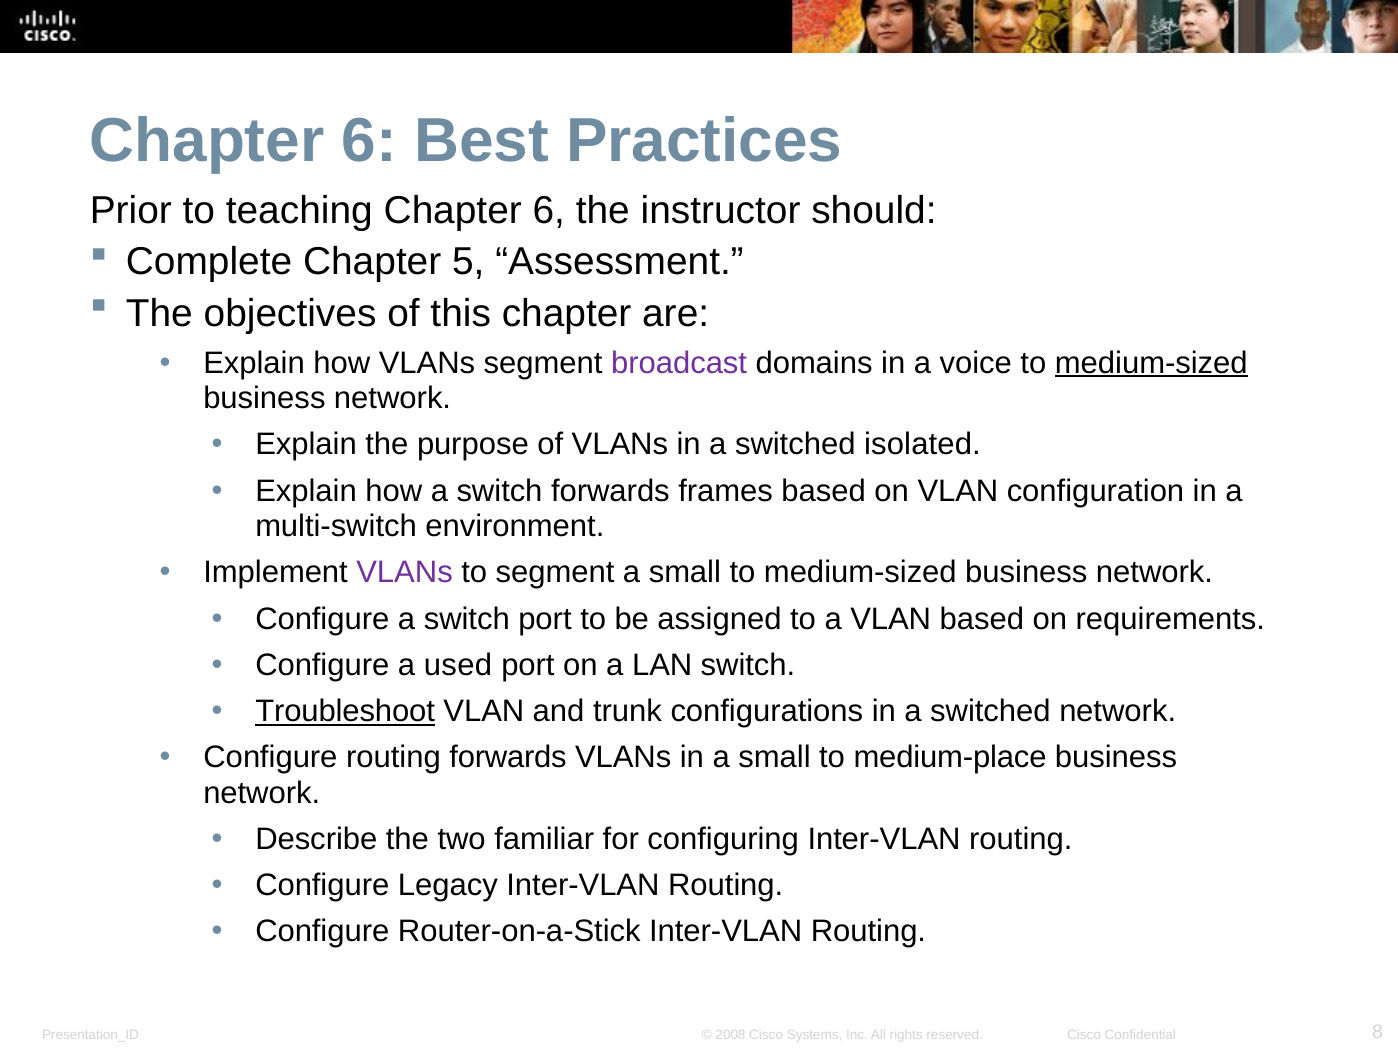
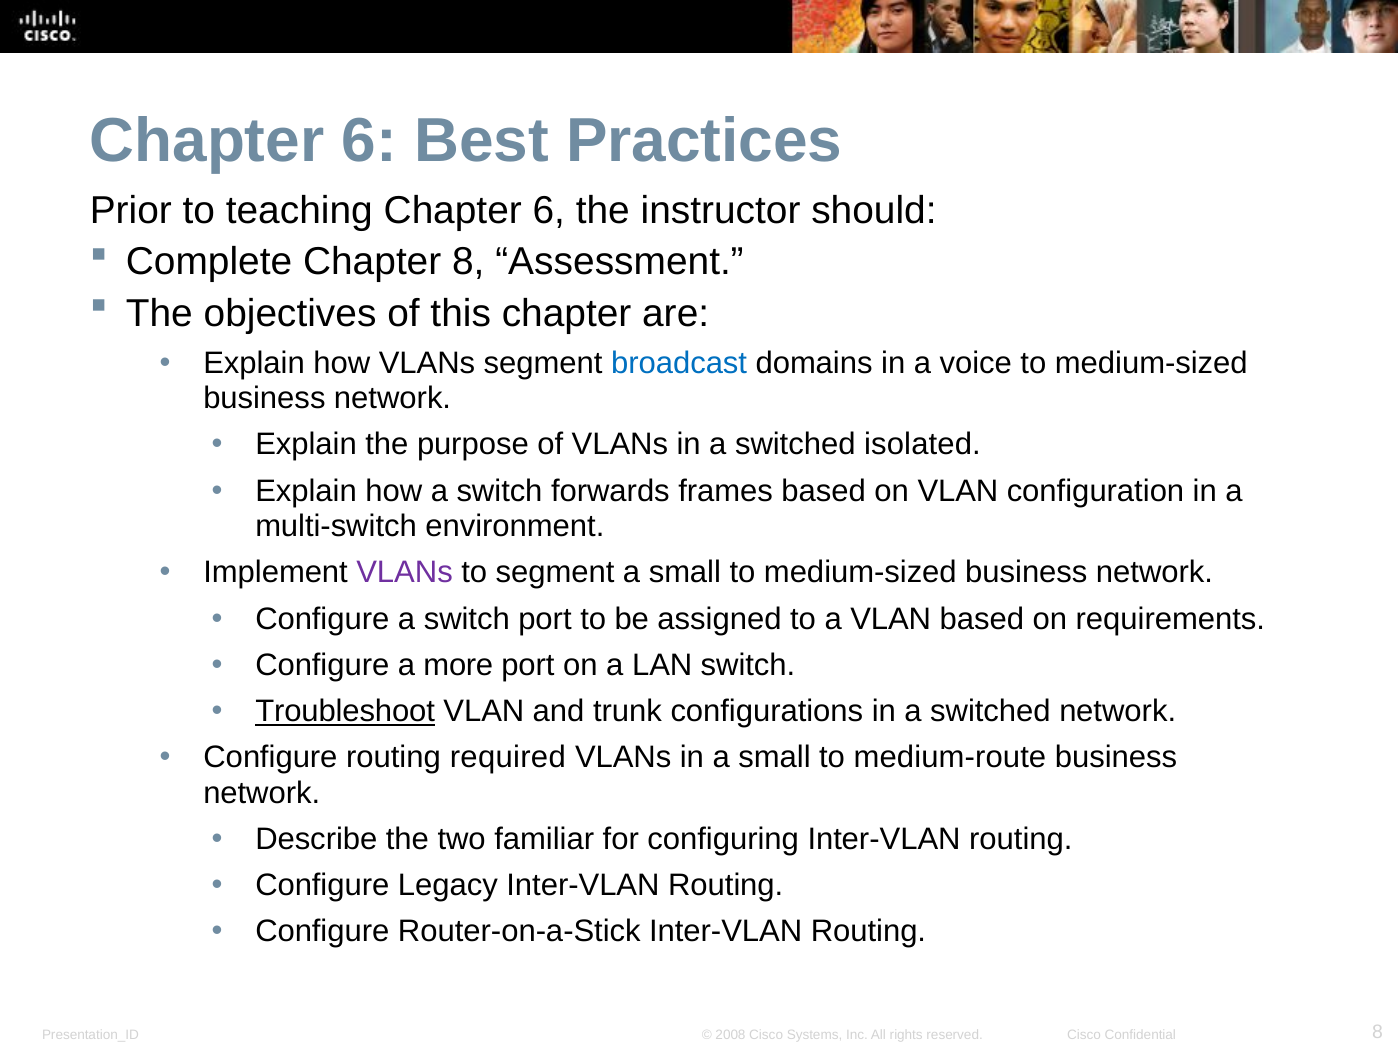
Chapter 5: 5 -> 8
broadcast colour: purple -> blue
medium-sized at (1151, 363) underline: present -> none
used: used -> more
routing forwards: forwards -> required
medium-place: medium-place -> medium-route
